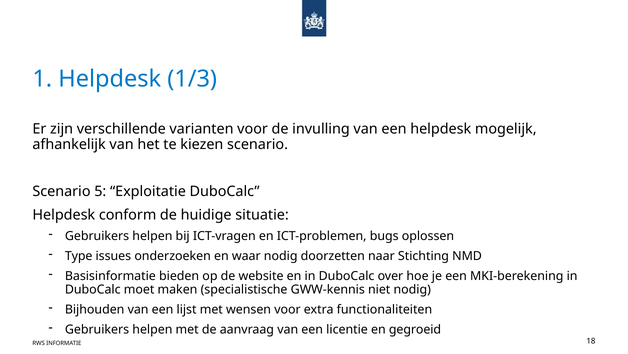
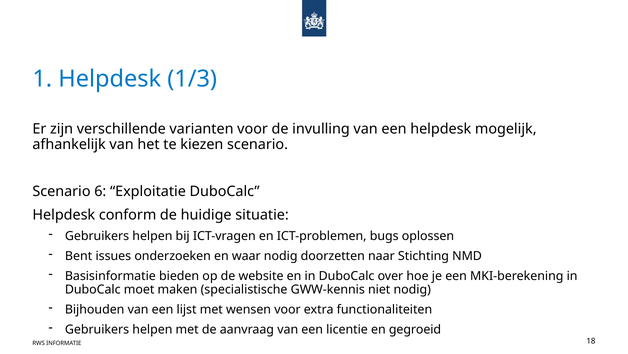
5: 5 -> 6
Type: Type -> Bent
